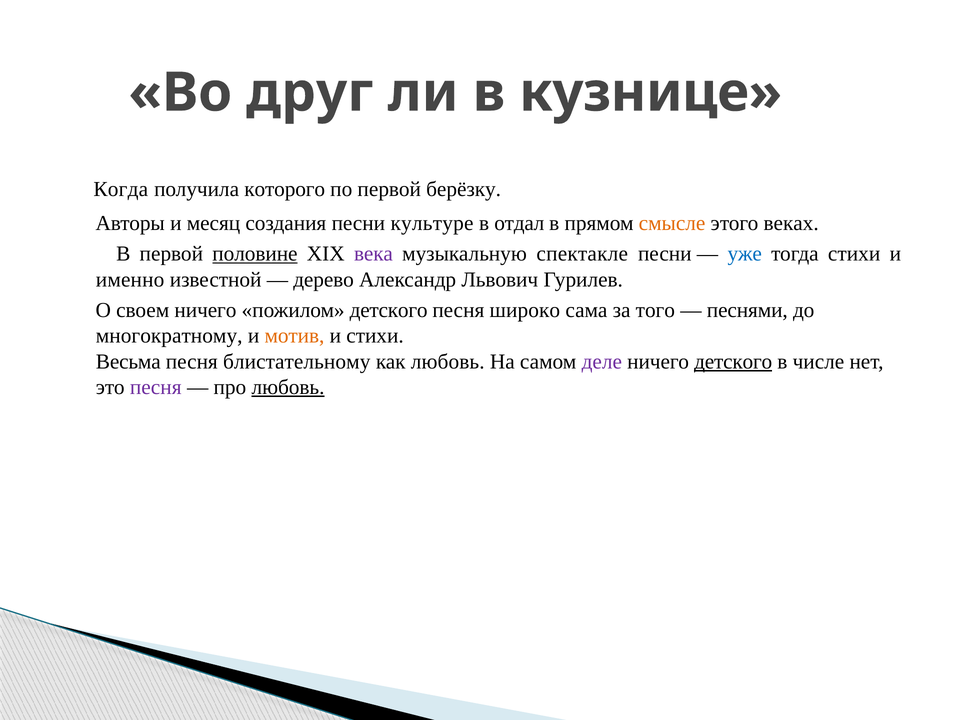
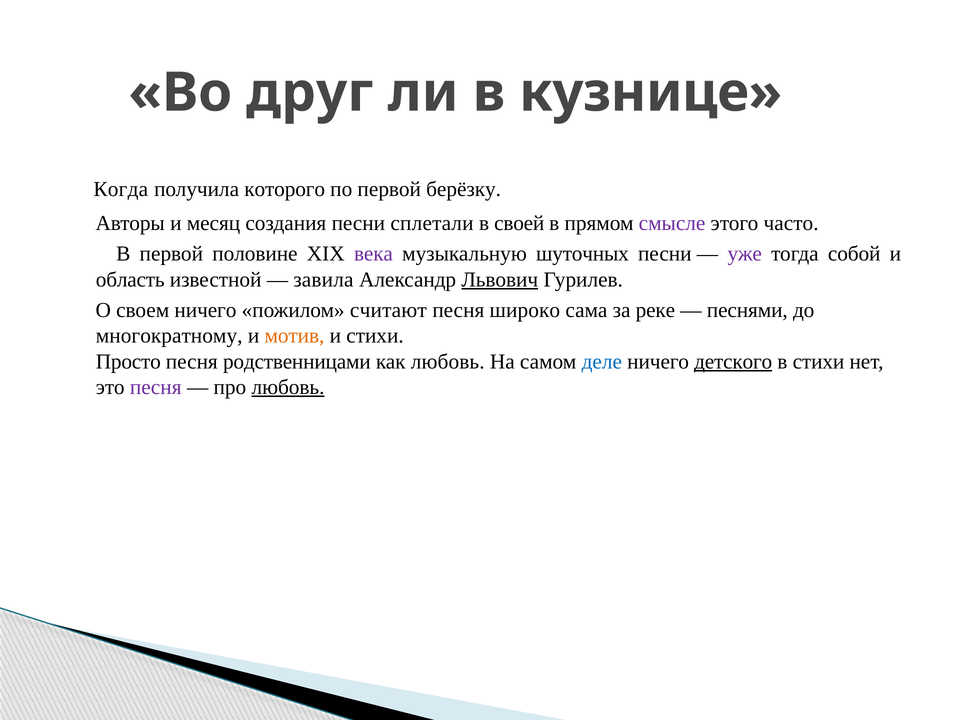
культуре: культуре -> сплетали
отдал: отдал -> своей
смысле colour: orange -> purple
веках: веках -> часто
половине underline: present -> none
спектакле: спектакле -> шуточных
уже colour: blue -> purple
тогда стихи: стихи -> собой
именно: именно -> область
дерево: дерево -> завила
Львович underline: none -> present
пожилом детского: детского -> считают
того: того -> реке
Весьма: Весьма -> Просто
блистательному: блистательному -> родственницами
деле colour: purple -> blue
в числе: числе -> стихи
